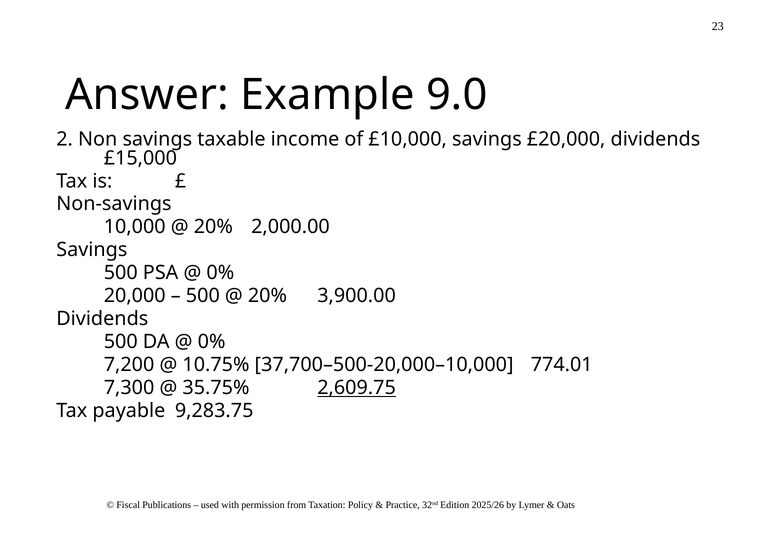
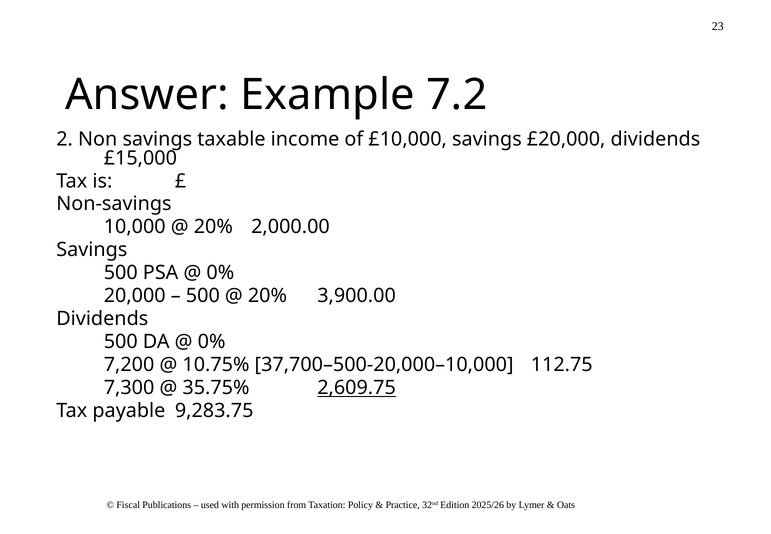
9.0: 9.0 -> 7.2
774.01: 774.01 -> 112.75
